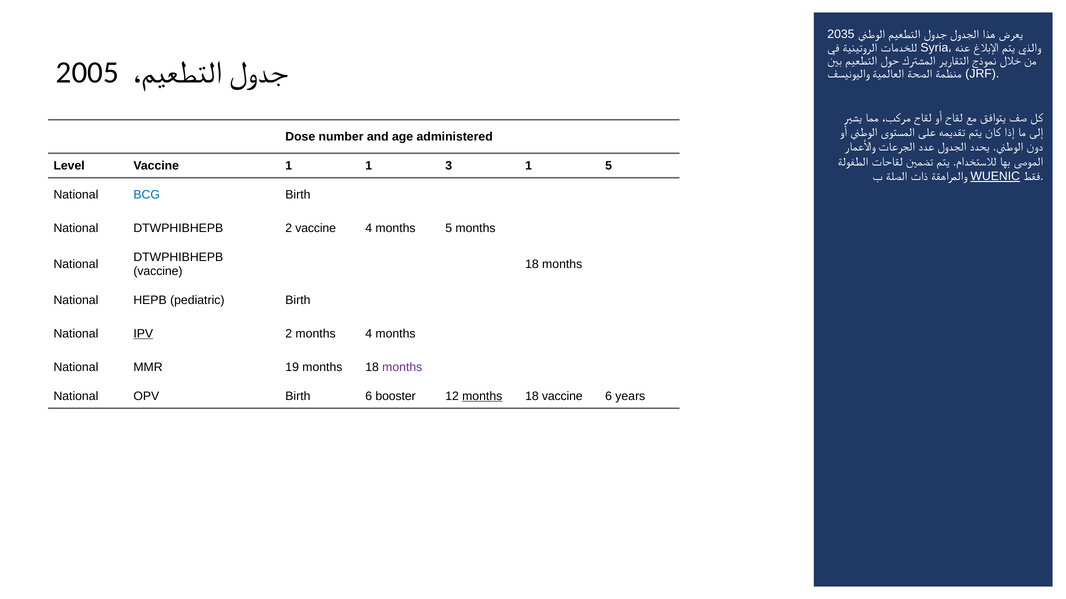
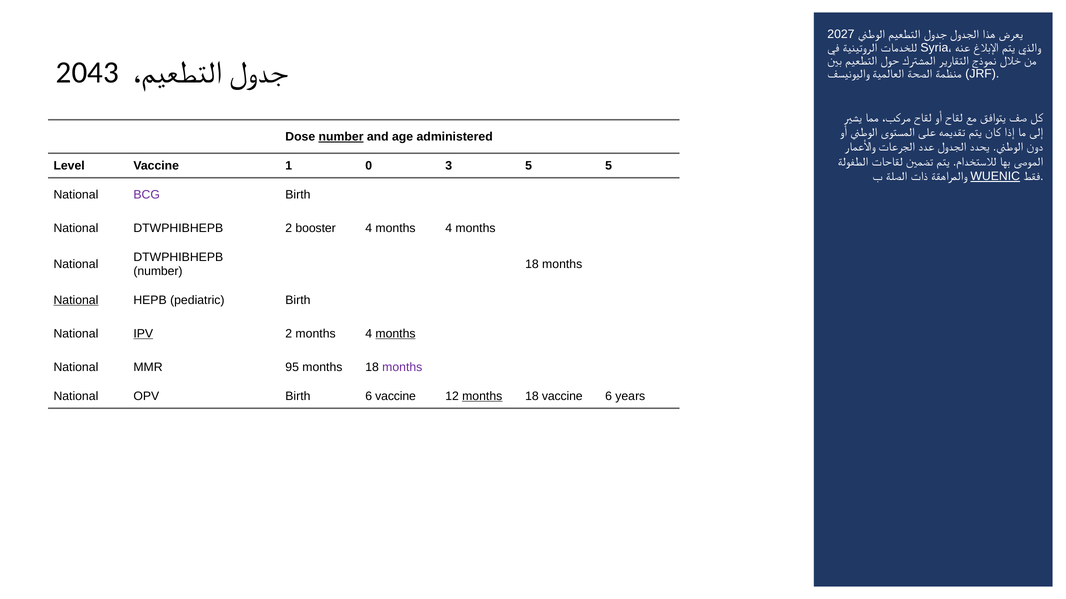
2035: 2035 -> 2027
2005: 2005 -> 2043
number at (341, 137) underline: none -> present
1 1: 1 -> 0
3 1: 1 -> 5
BCG colour: blue -> purple
2 vaccine: vaccine -> booster
4 months 5: 5 -> 4
vaccine at (158, 271): vaccine -> number
National at (76, 300) underline: none -> present
months at (395, 334) underline: none -> present
19: 19 -> 95
6 booster: booster -> vaccine
